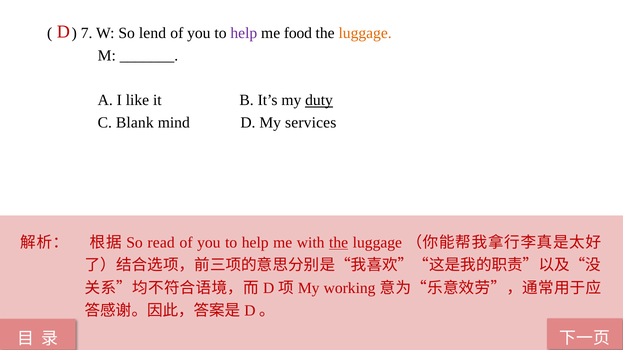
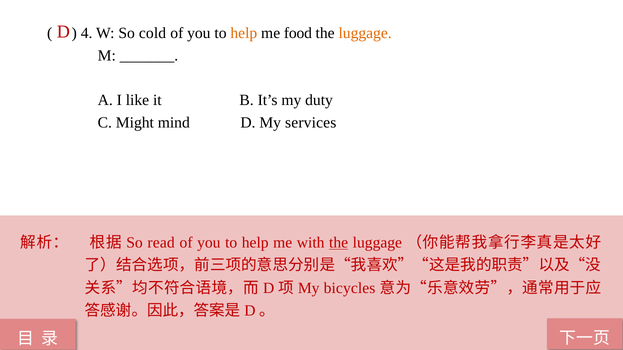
7: 7 -> 4
lend: lend -> cold
help at (244, 33) colour: purple -> orange
duty underline: present -> none
Blank: Blank -> Might
working: working -> bicycles
